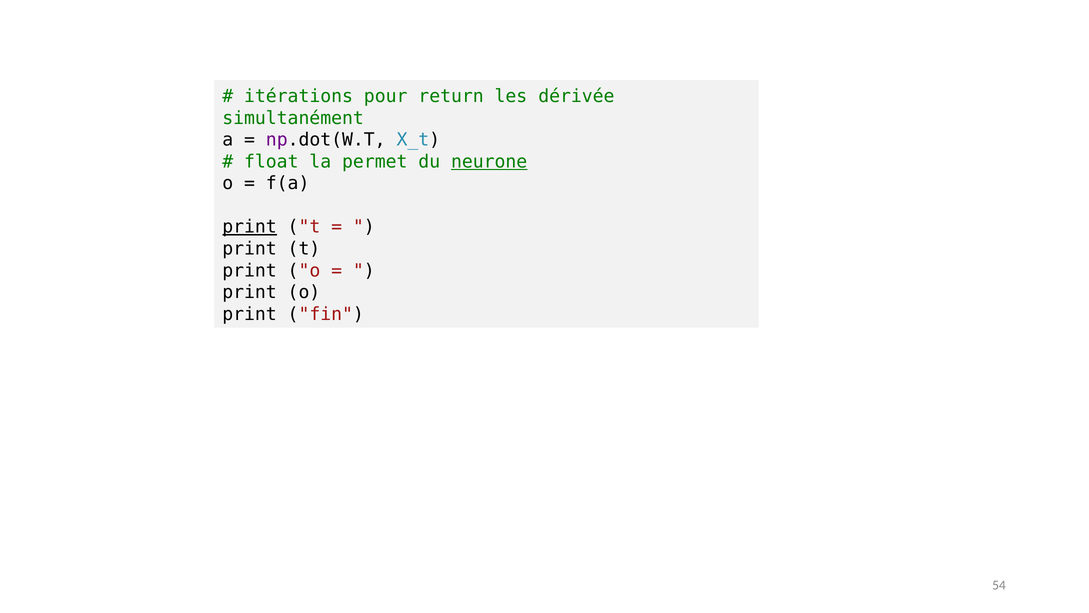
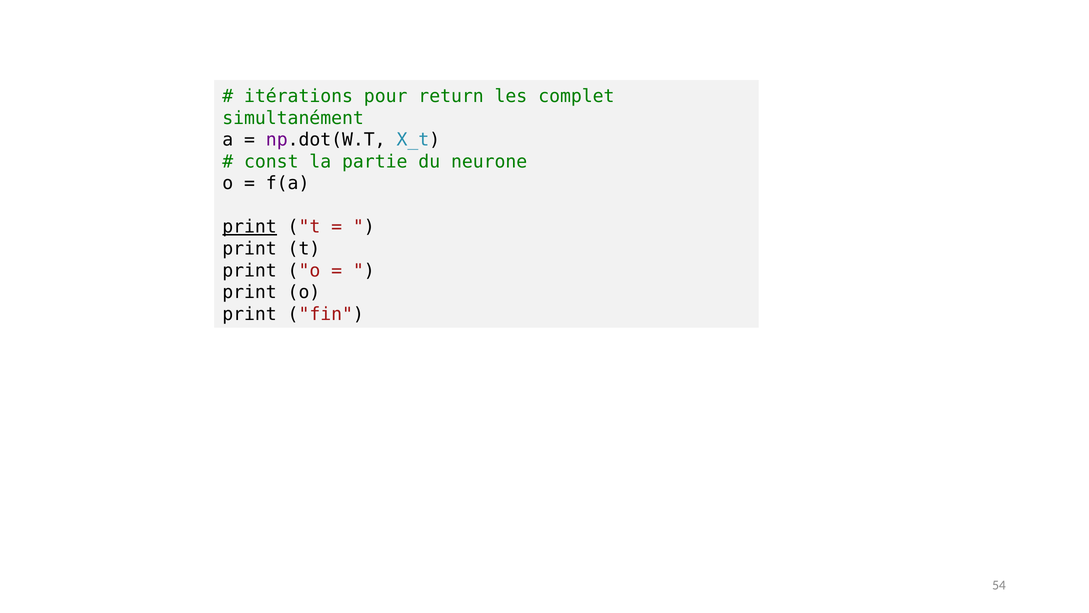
dérivée: dérivée -> complet
float: float -> const
permet: permet -> partie
neurone underline: present -> none
